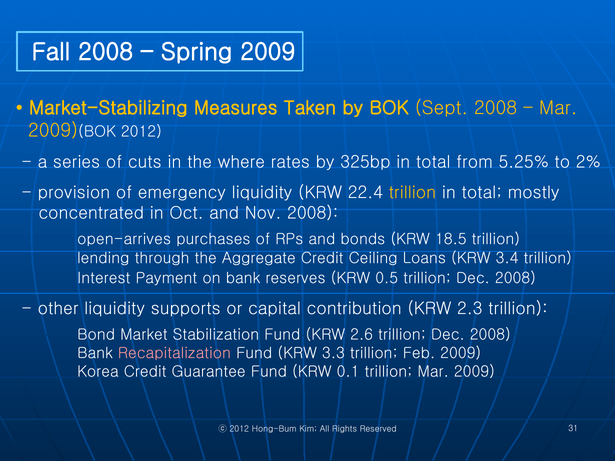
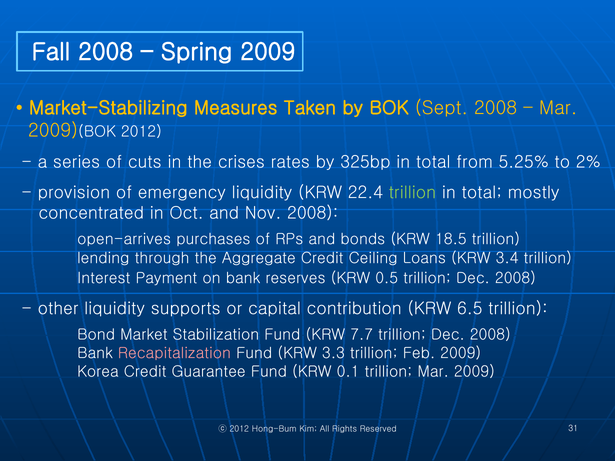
where: where -> crises
trillion at (412, 193) colour: yellow -> light green
2.3: 2.3 -> 6.5
2.6: 2.6 -> 7.7
